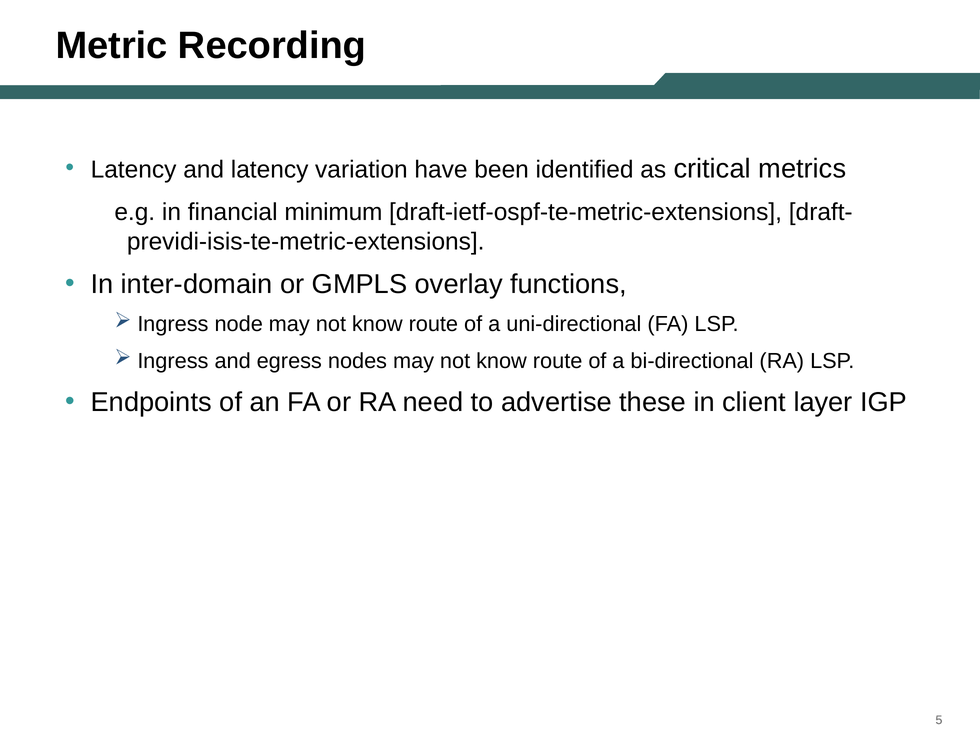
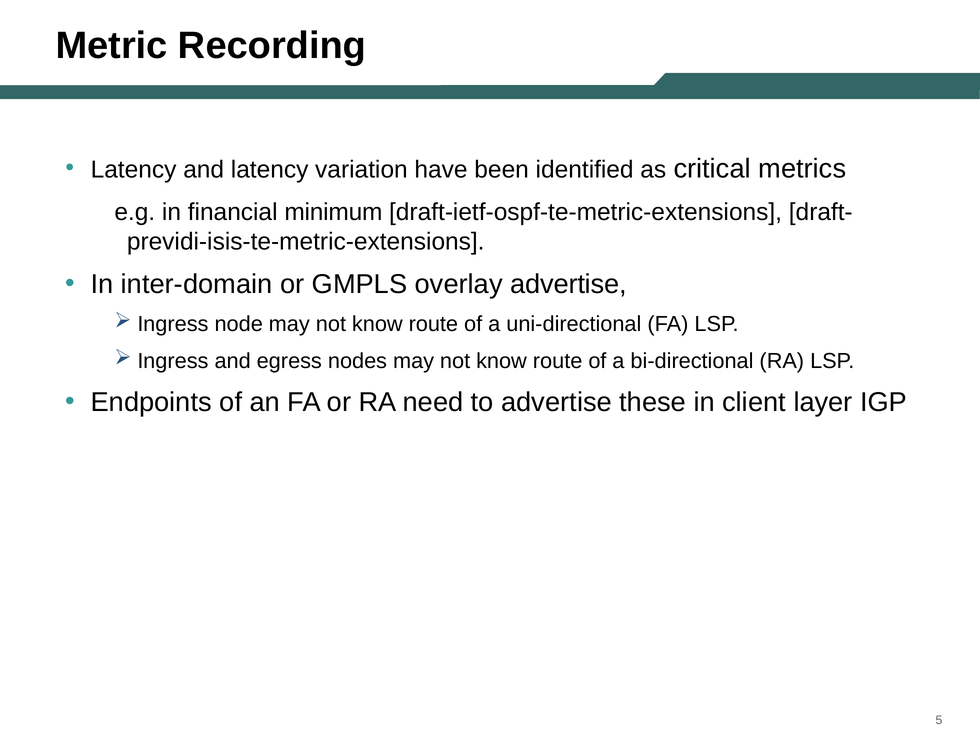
overlay functions: functions -> advertise
